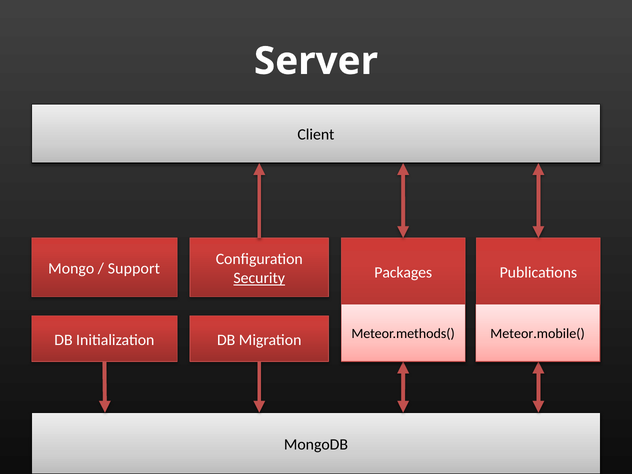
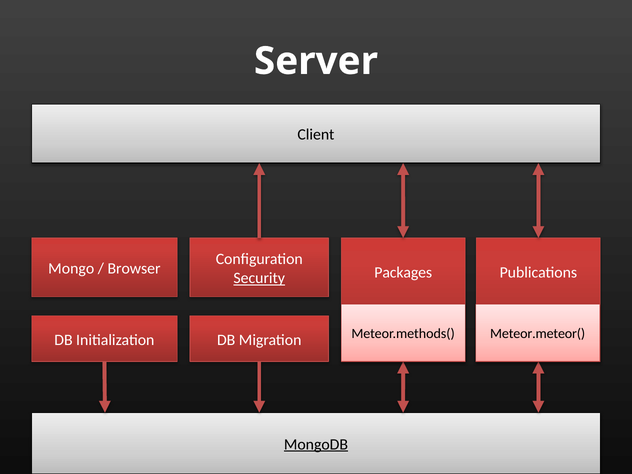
Support: Support -> Browser
Meteor.mobile(: Meteor.mobile( -> Meteor.meteor(
MongoDB underline: none -> present
